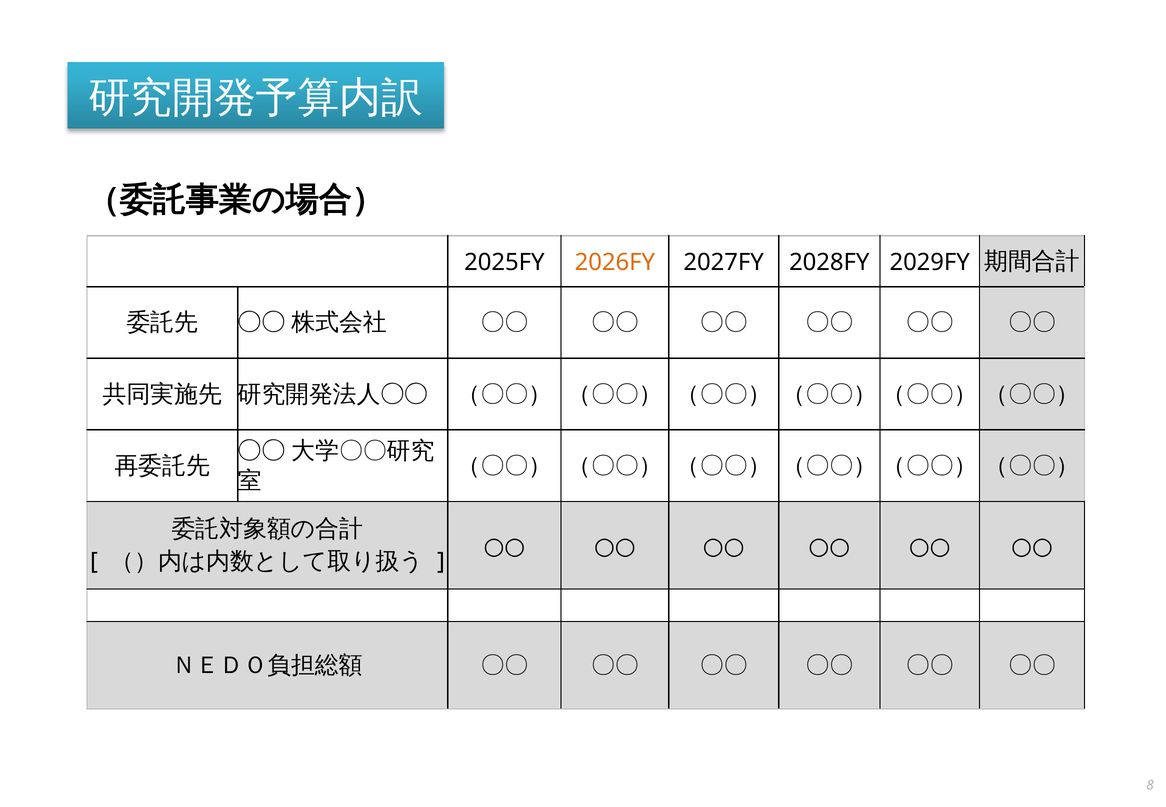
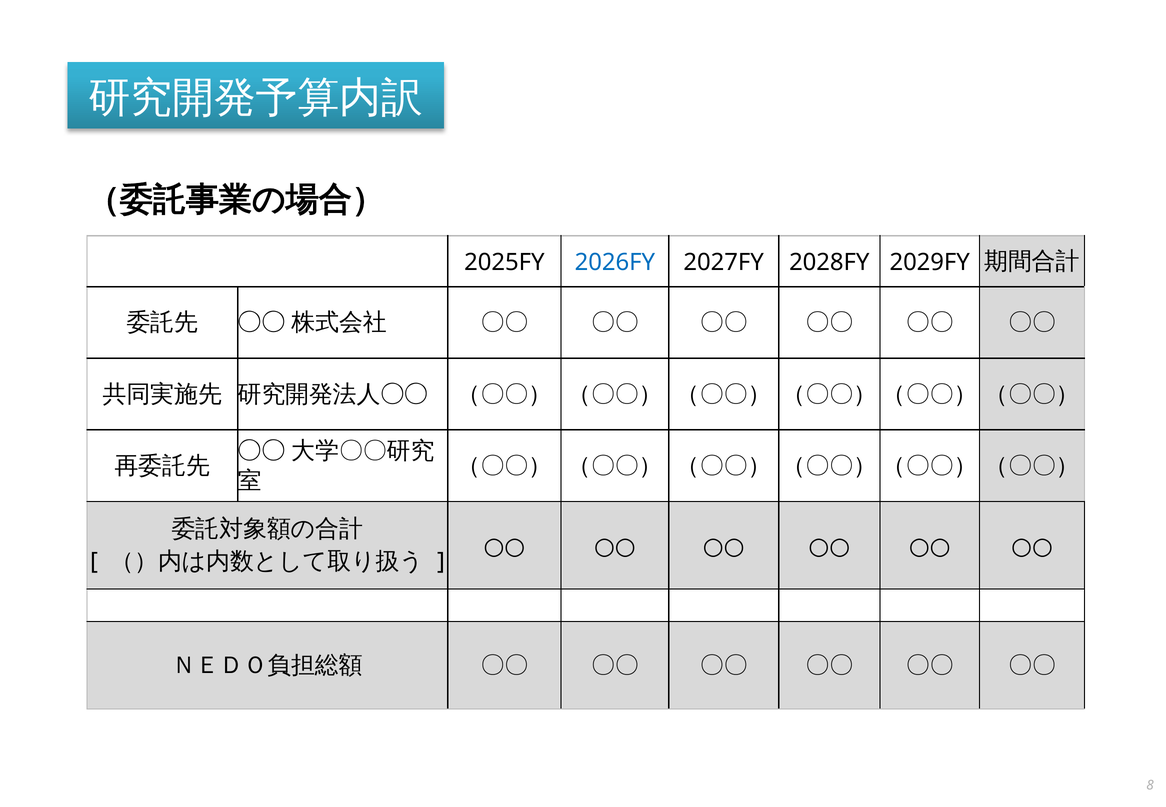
2026FY colour: orange -> blue
